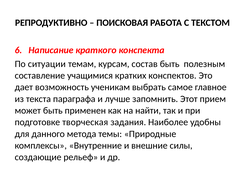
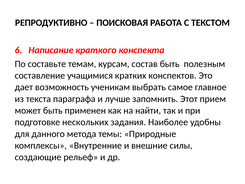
ситуации: ситуации -> составьте
творческая: творческая -> нескольких
